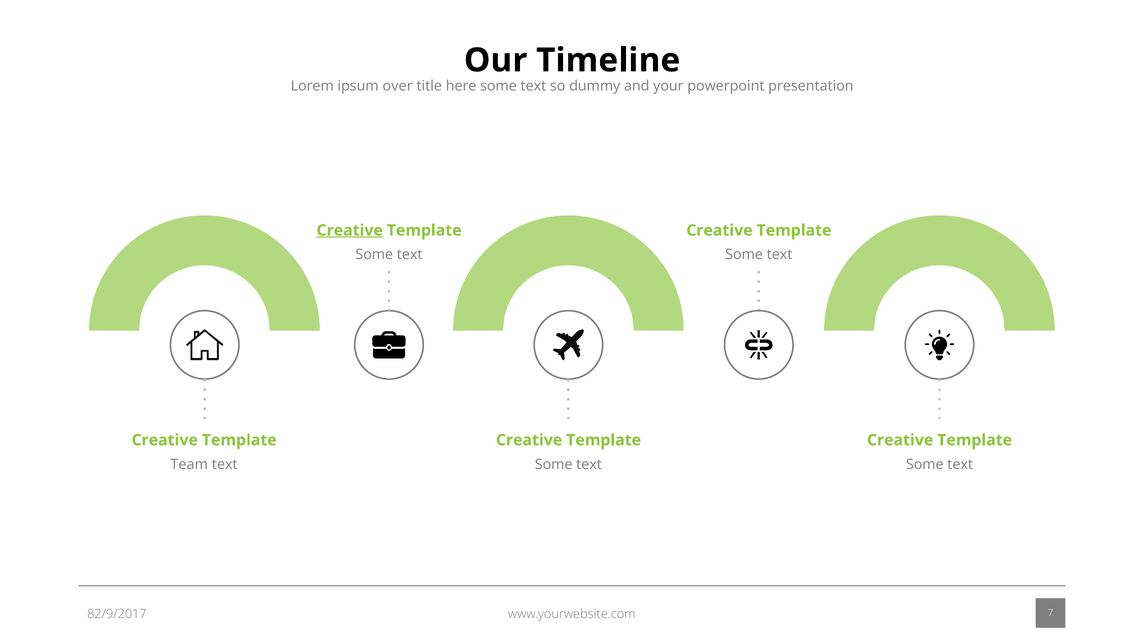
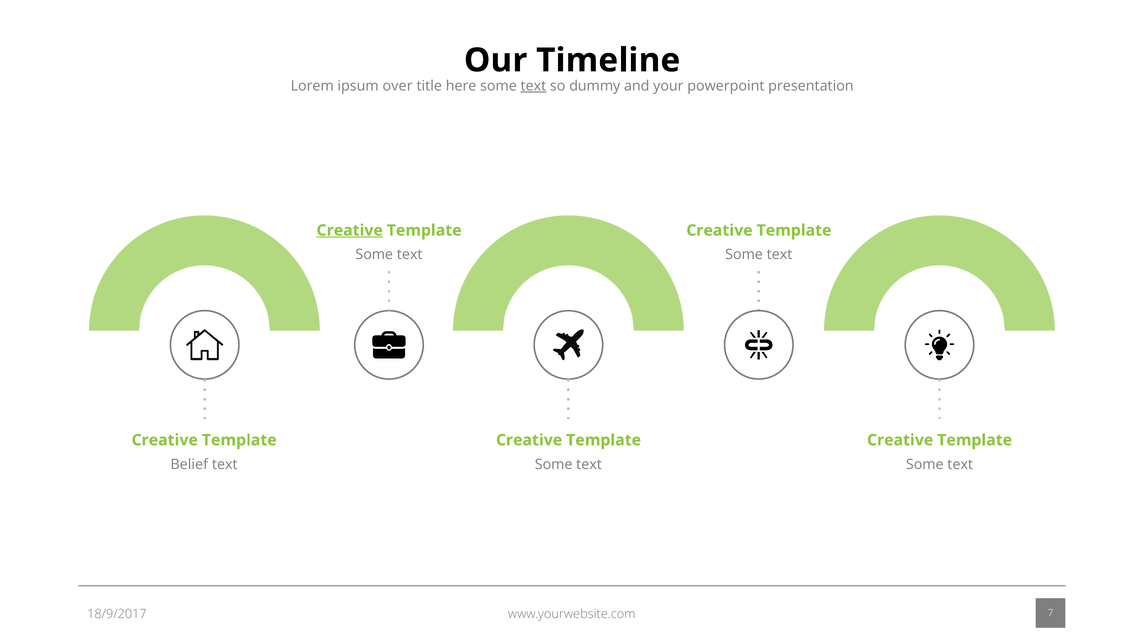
text at (533, 86) underline: none -> present
Team: Team -> Belief
82/9/2017: 82/9/2017 -> 18/9/2017
